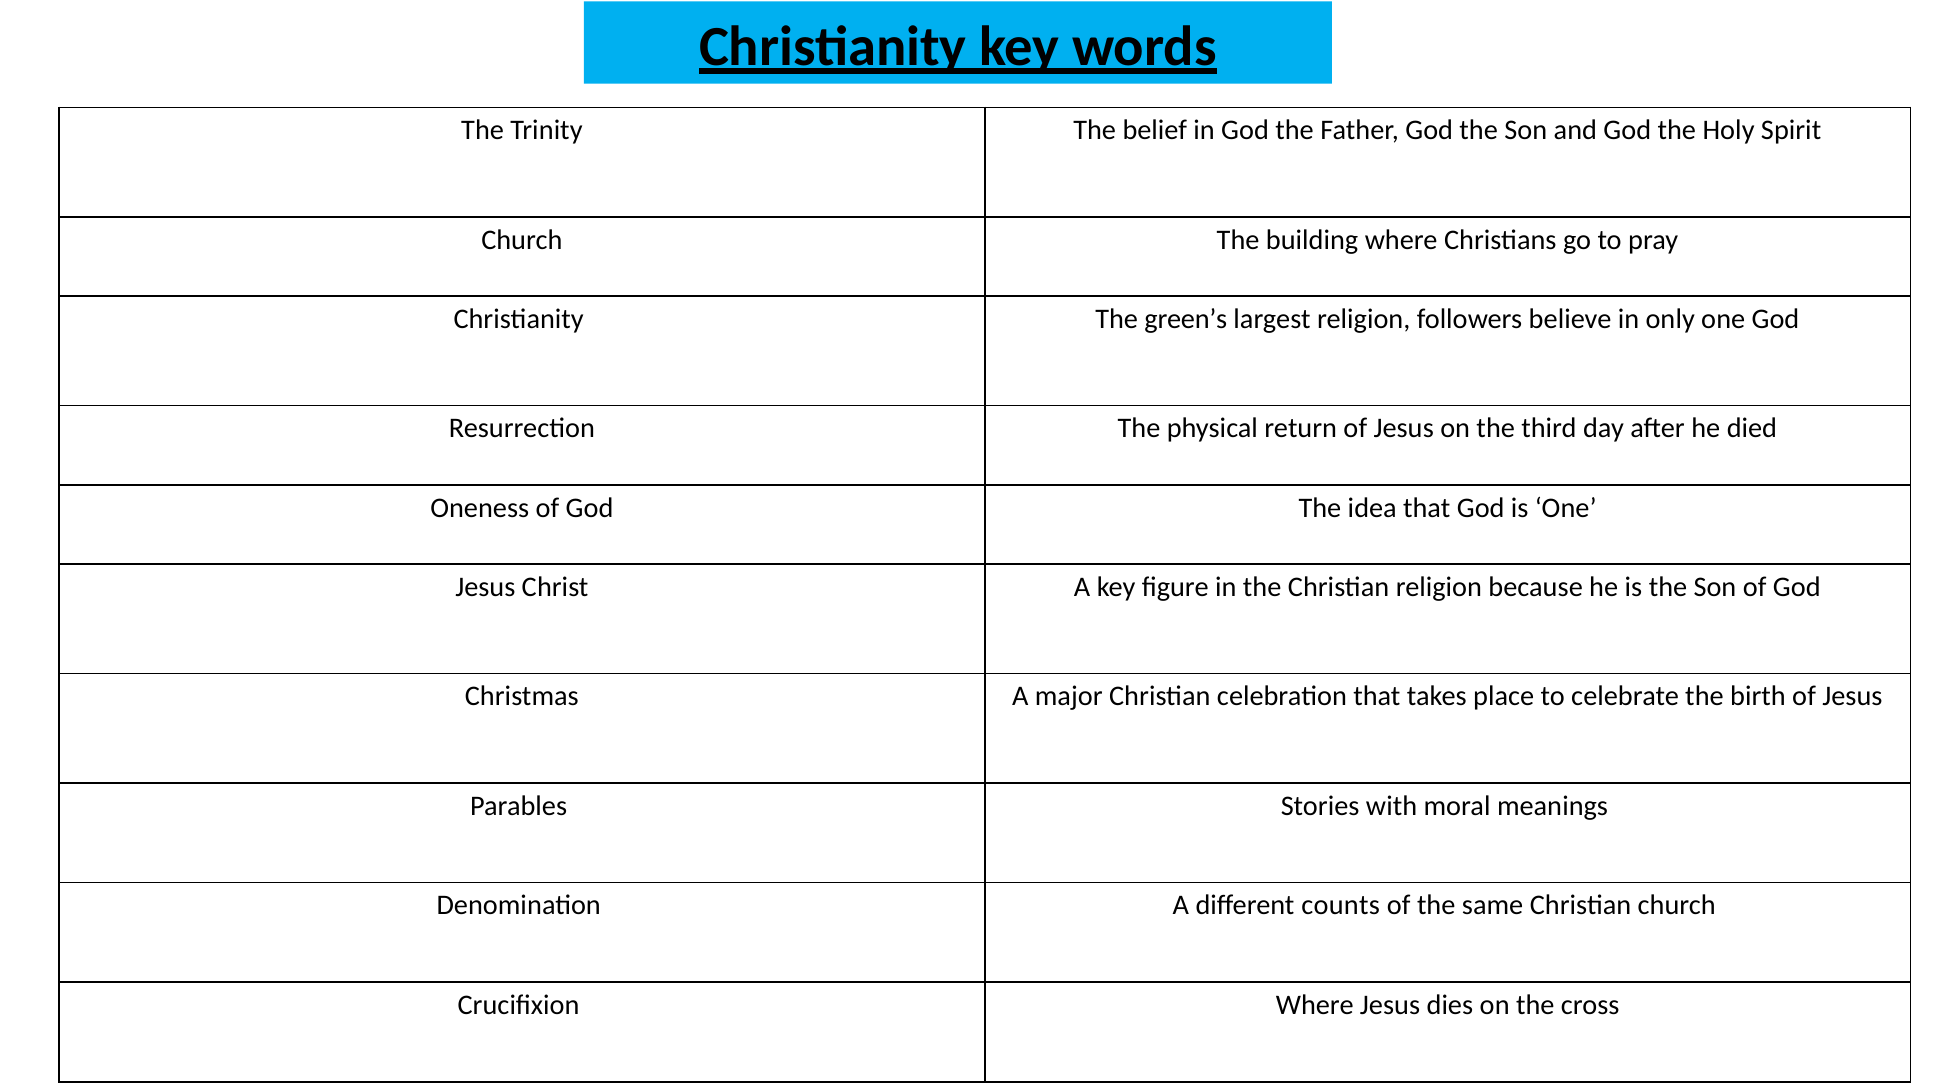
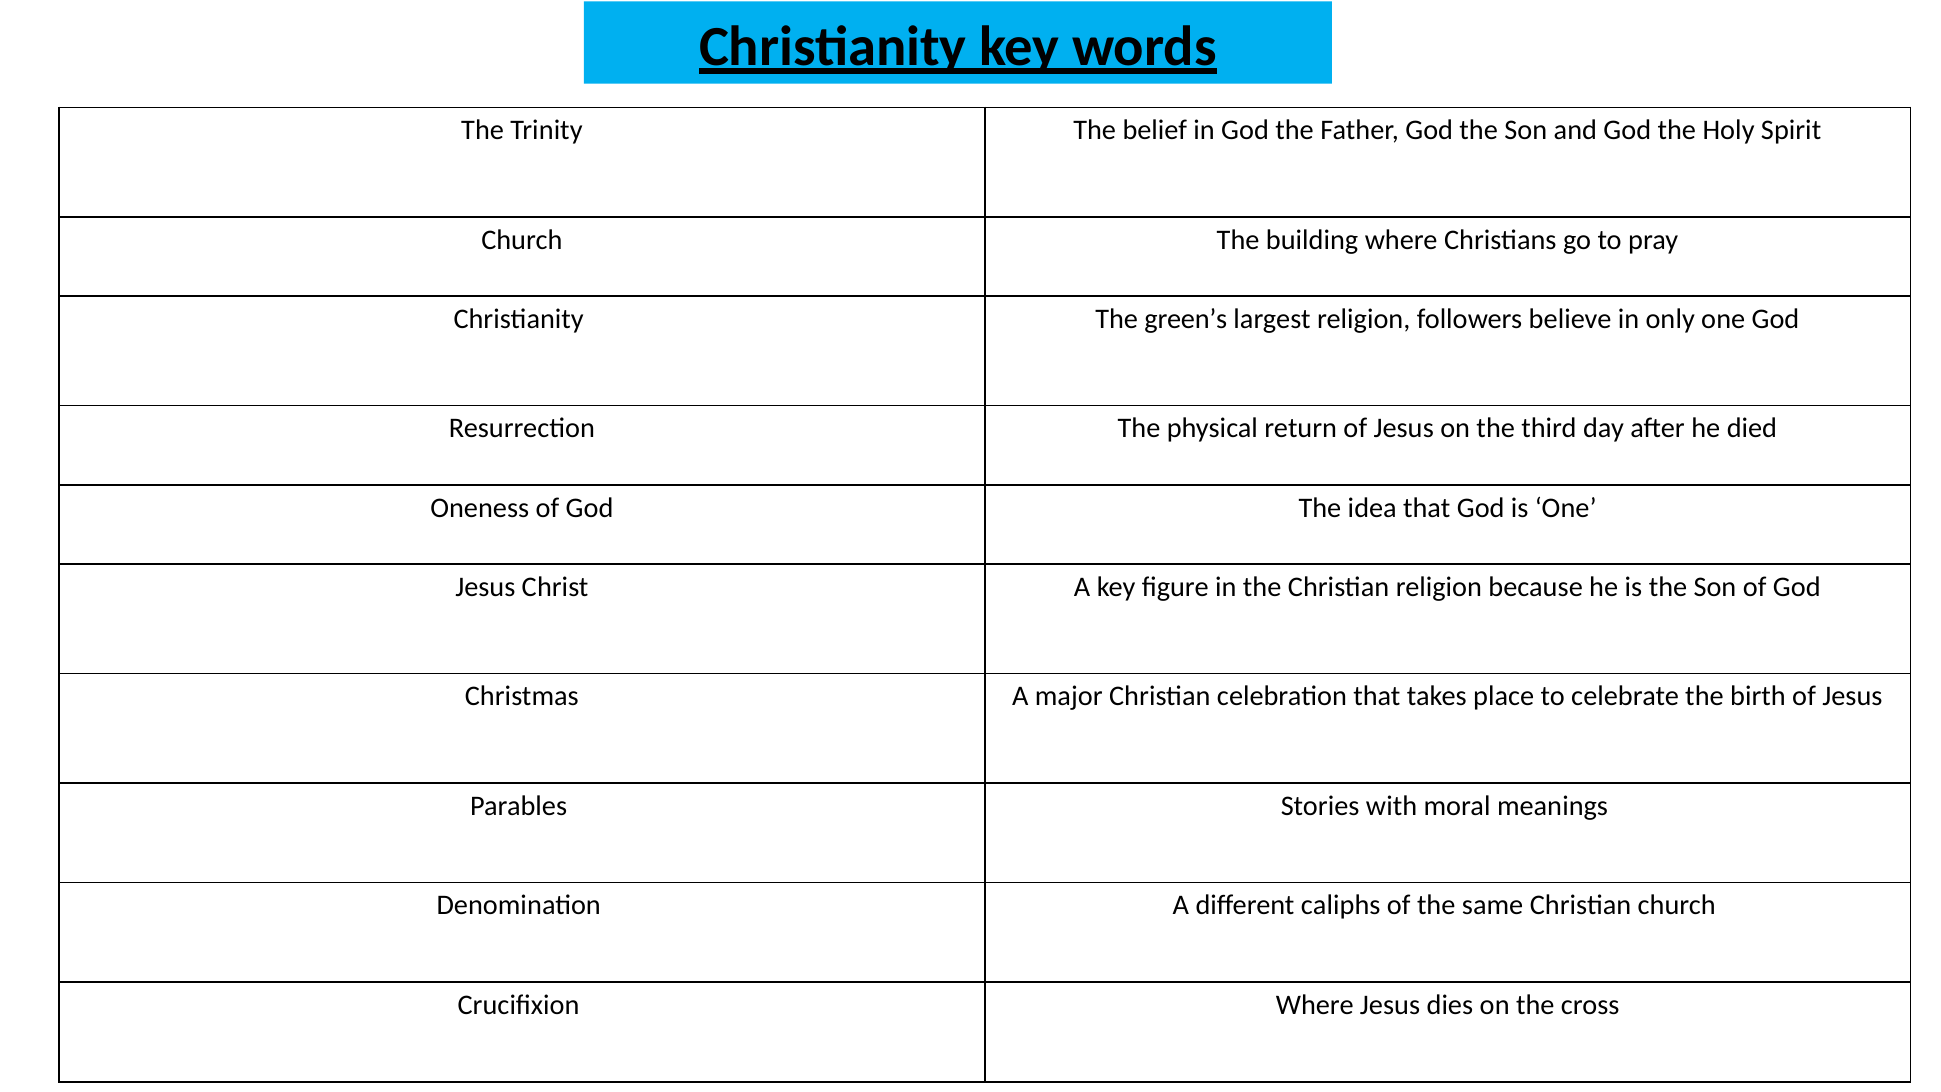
counts: counts -> caliphs
